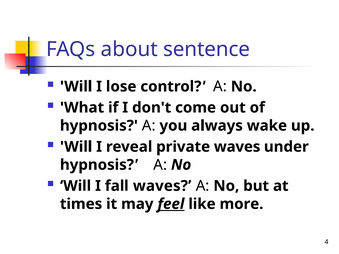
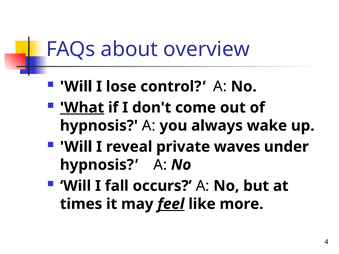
sentence: sentence -> overview
What underline: none -> present
fall waves: waves -> occurs
